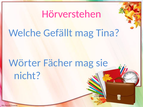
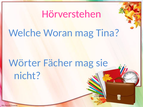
Gefällt: Gefällt -> Woran
